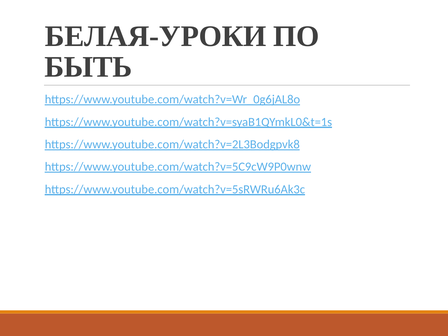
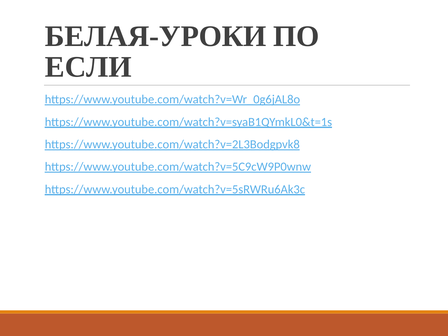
БЫТЬ: БЫТЬ -> ЕСЛИ
